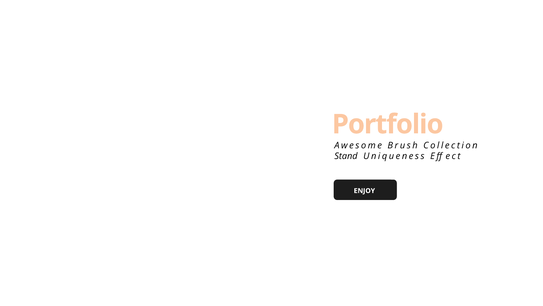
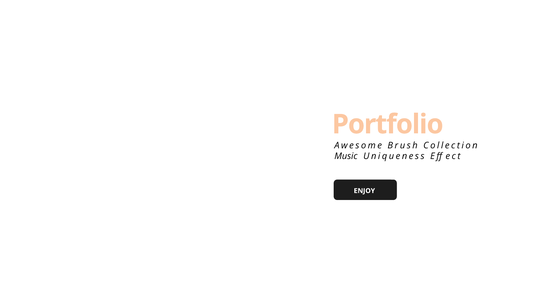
Stand: Stand -> Music
